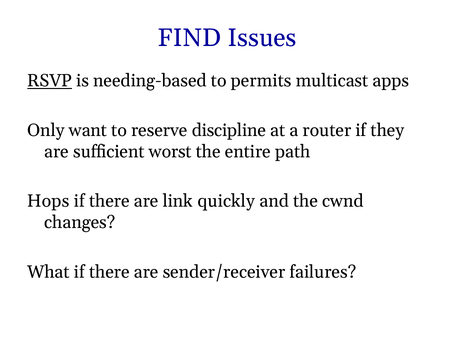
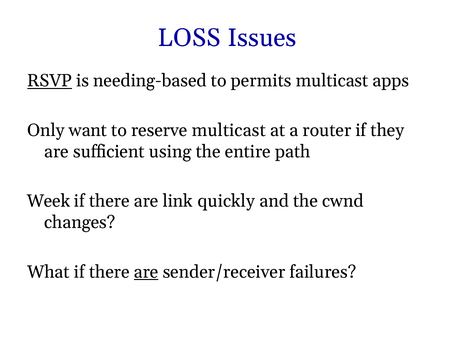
FIND: FIND -> LOSS
reserve discipline: discipline -> multicast
worst: worst -> using
Hops: Hops -> Week
are at (146, 272) underline: none -> present
